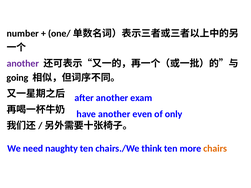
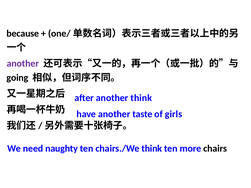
number: number -> because
another exam: exam -> think
even: even -> taste
only: only -> girls
chairs colour: orange -> black
